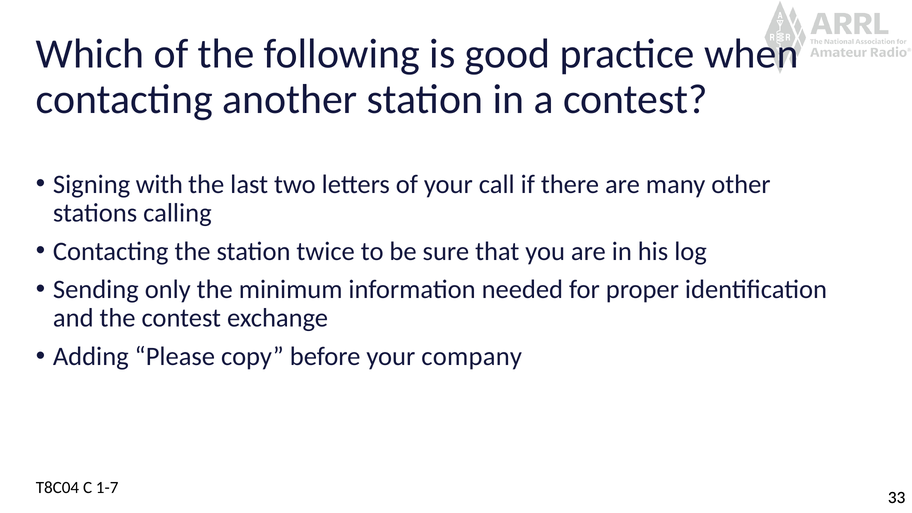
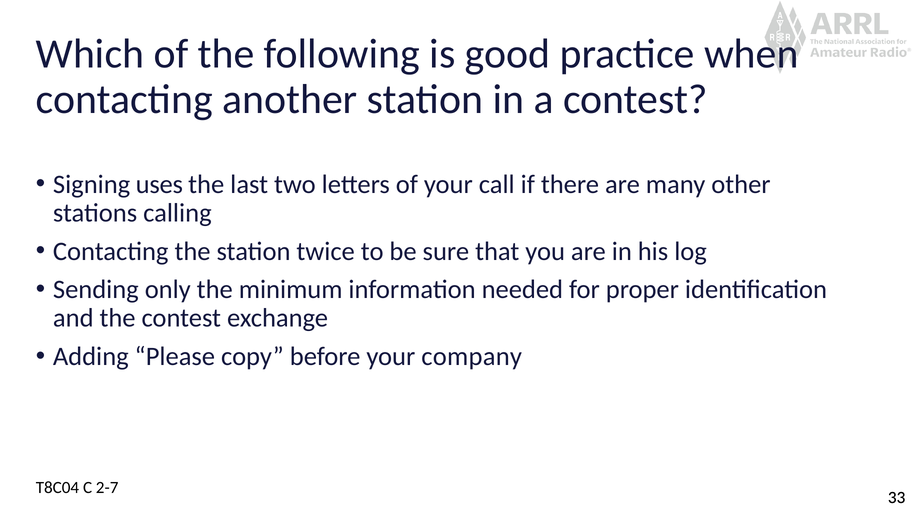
with: with -> uses
1-7: 1-7 -> 2-7
